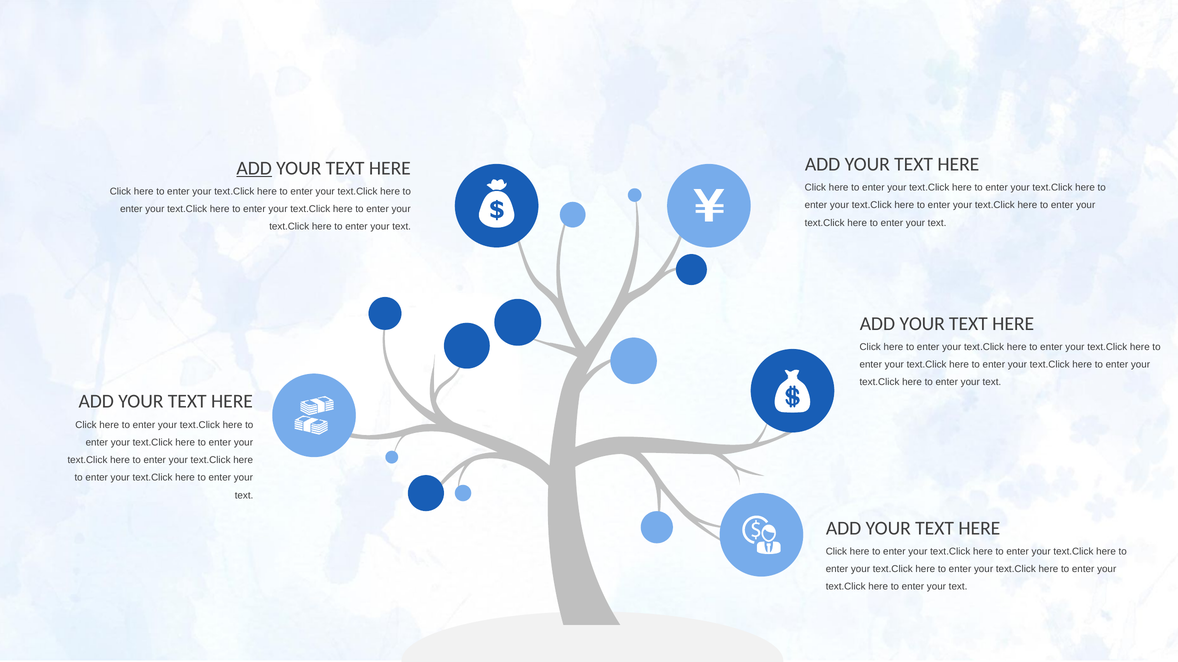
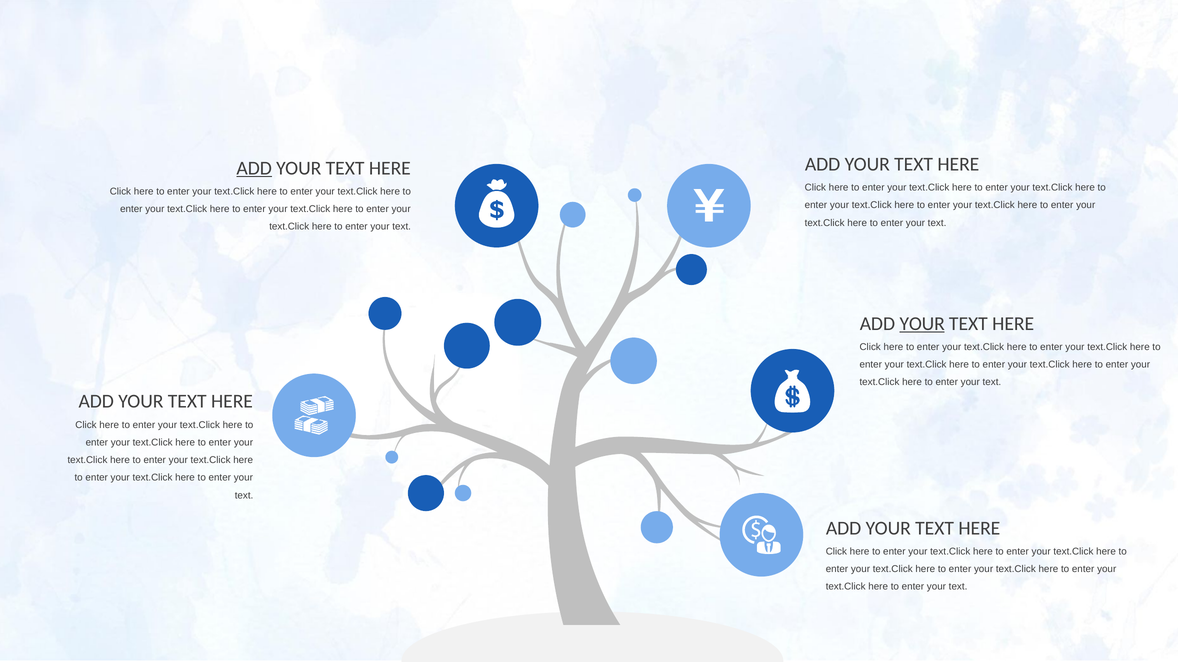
YOUR at (922, 324) underline: none -> present
